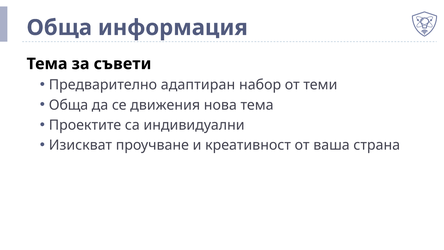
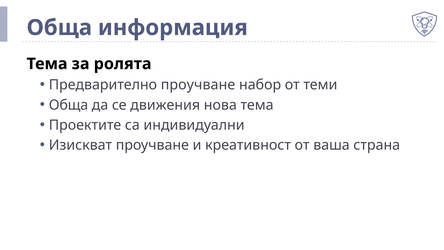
съвети: съвети -> ролята
Предварително адаптиран: адаптиран -> проучване
